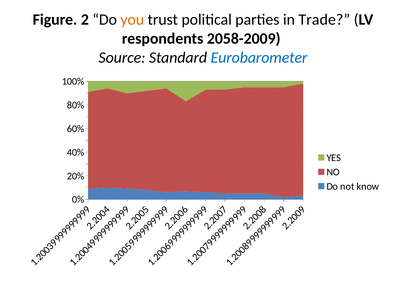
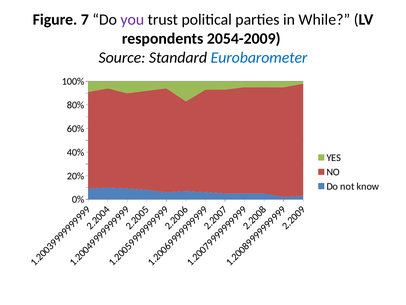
Figure 2: 2 -> 7
you colour: orange -> purple
Trade: Trade -> While
2058-2009: 2058-2009 -> 2054-2009
